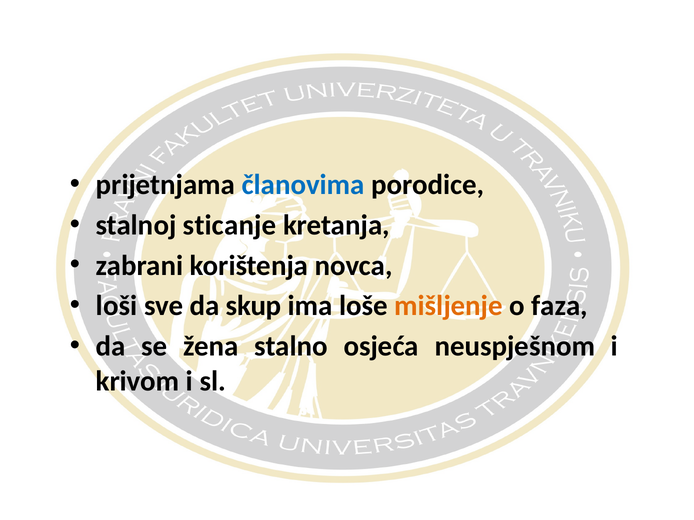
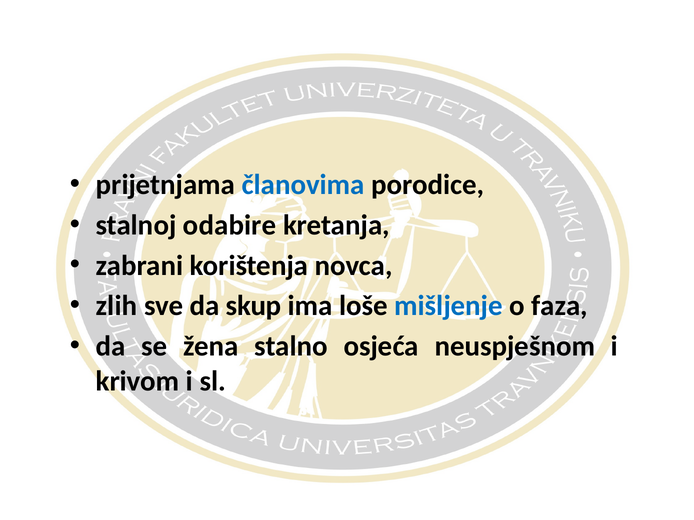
sticanje: sticanje -> odabire
loši: loši -> zlih
mišljenje colour: orange -> blue
